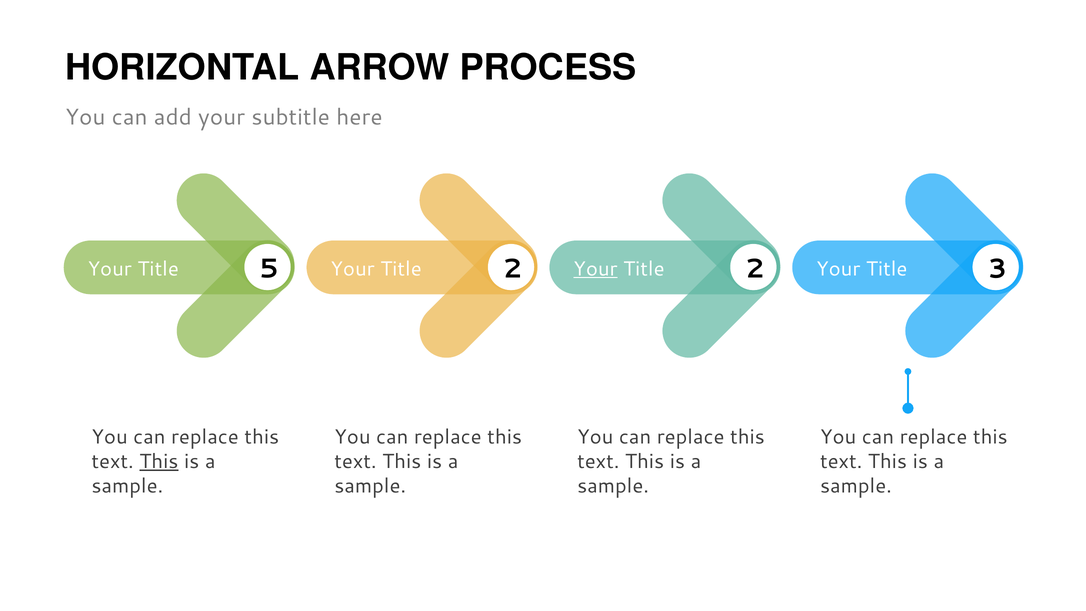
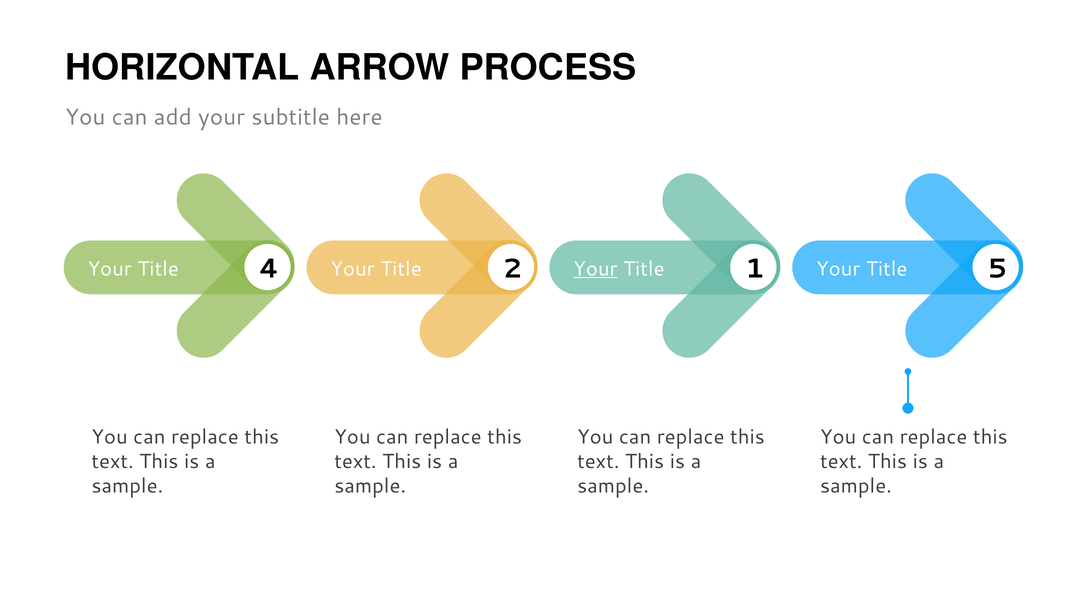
5: 5 -> 4
2 at (755, 269): 2 -> 1
3: 3 -> 5
This at (159, 462) underline: present -> none
